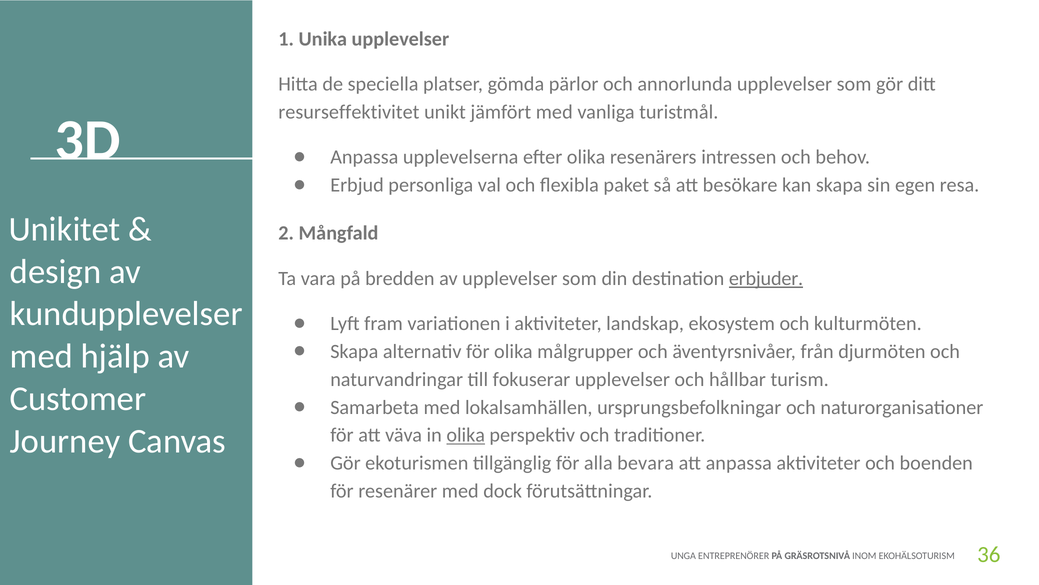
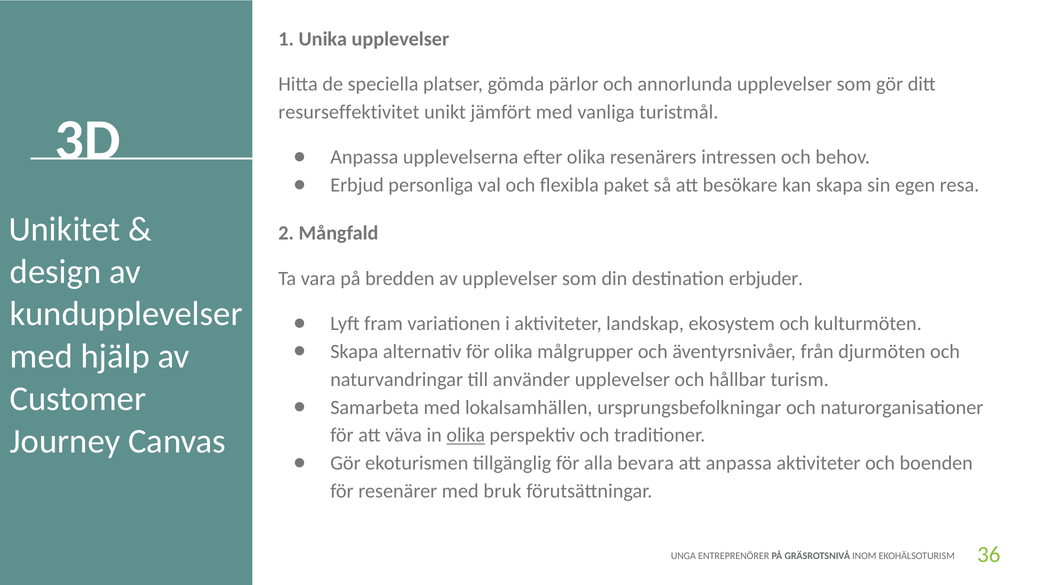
erbjuder underline: present -> none
fokuserar: fokuserar -> använder
dock: dock -> bruk
